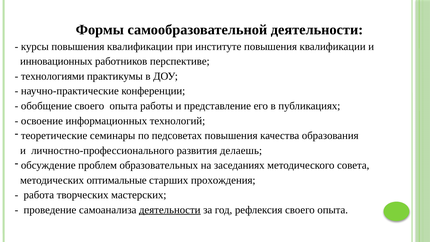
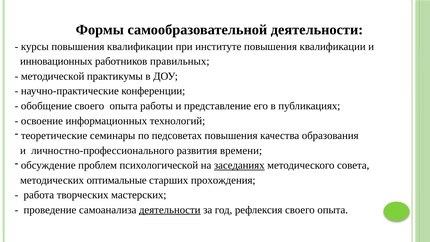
перспективе: перспективе -> правильных
технологиями: технологиями -> методической
делаешь: делаешь -> времени
образовательных: образовательных -> психологической
заседаниях underline: none -> present
